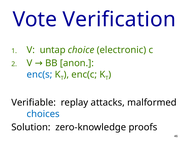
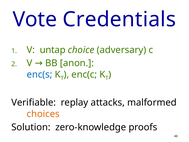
Verification: Verification -> Credentials
electronic: electronic -> adversary
choices colour: blue -> orange
